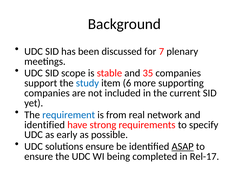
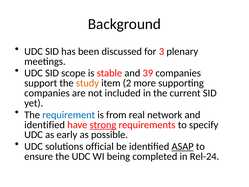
7: 7 -> 3
35: 35 -> 39
study colour: blue -> orange
6: 6 -> 2
strong underline: none -> present
solutions ensure: ensure -> official
Rel-17: Rel-17 -> Rel-24
